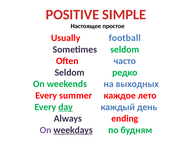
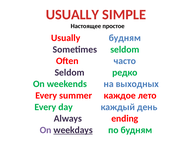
POSITIVE at (72, 15): POSITIVE -> USUALLY
Usually football: football -> будням
day underline: present -> none
